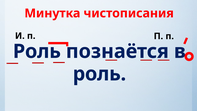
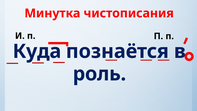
Роль at (37, 51): Роль -> Куда
